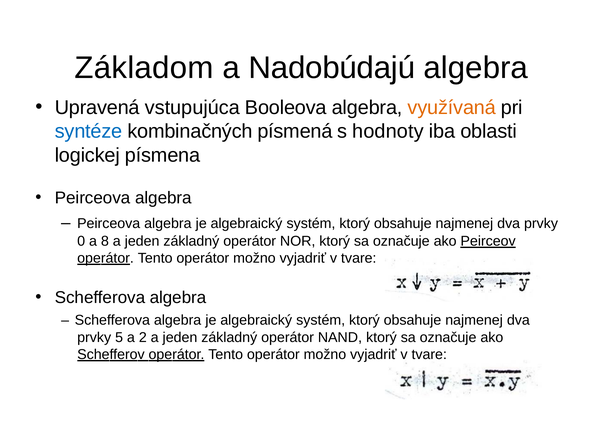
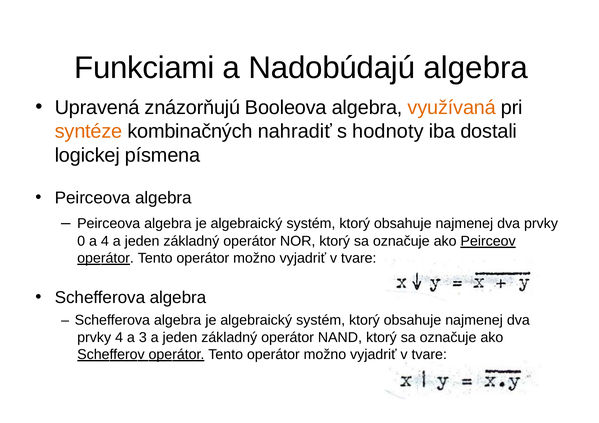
Základom: Základom -> Funkciami
vstupujúca: vstupujúca -> znázorňujú
syntéze colour: blue -> orange
písmená: písmená -> nahradiť
oblasti: oblasti -> dostali
a 8: 8 -> 4
prvky 5: 5 -> 4
2: 2 -> 3
